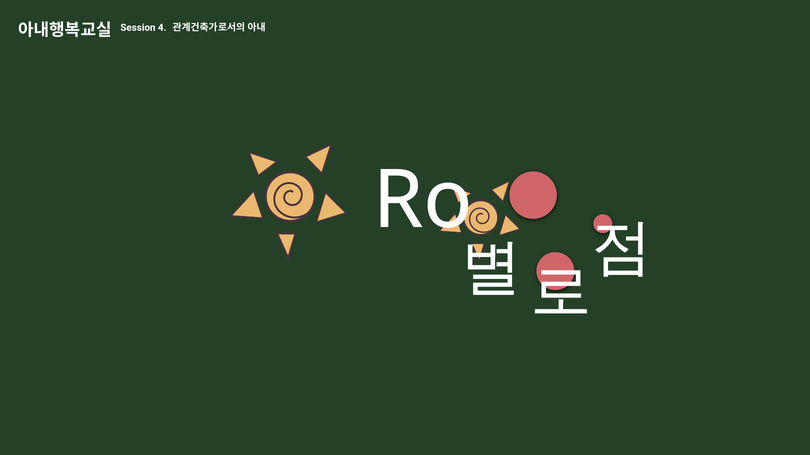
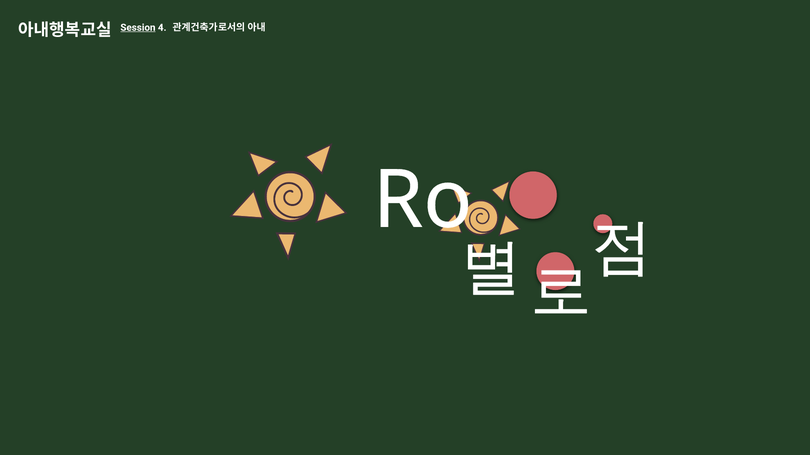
Session underline: none -> present
